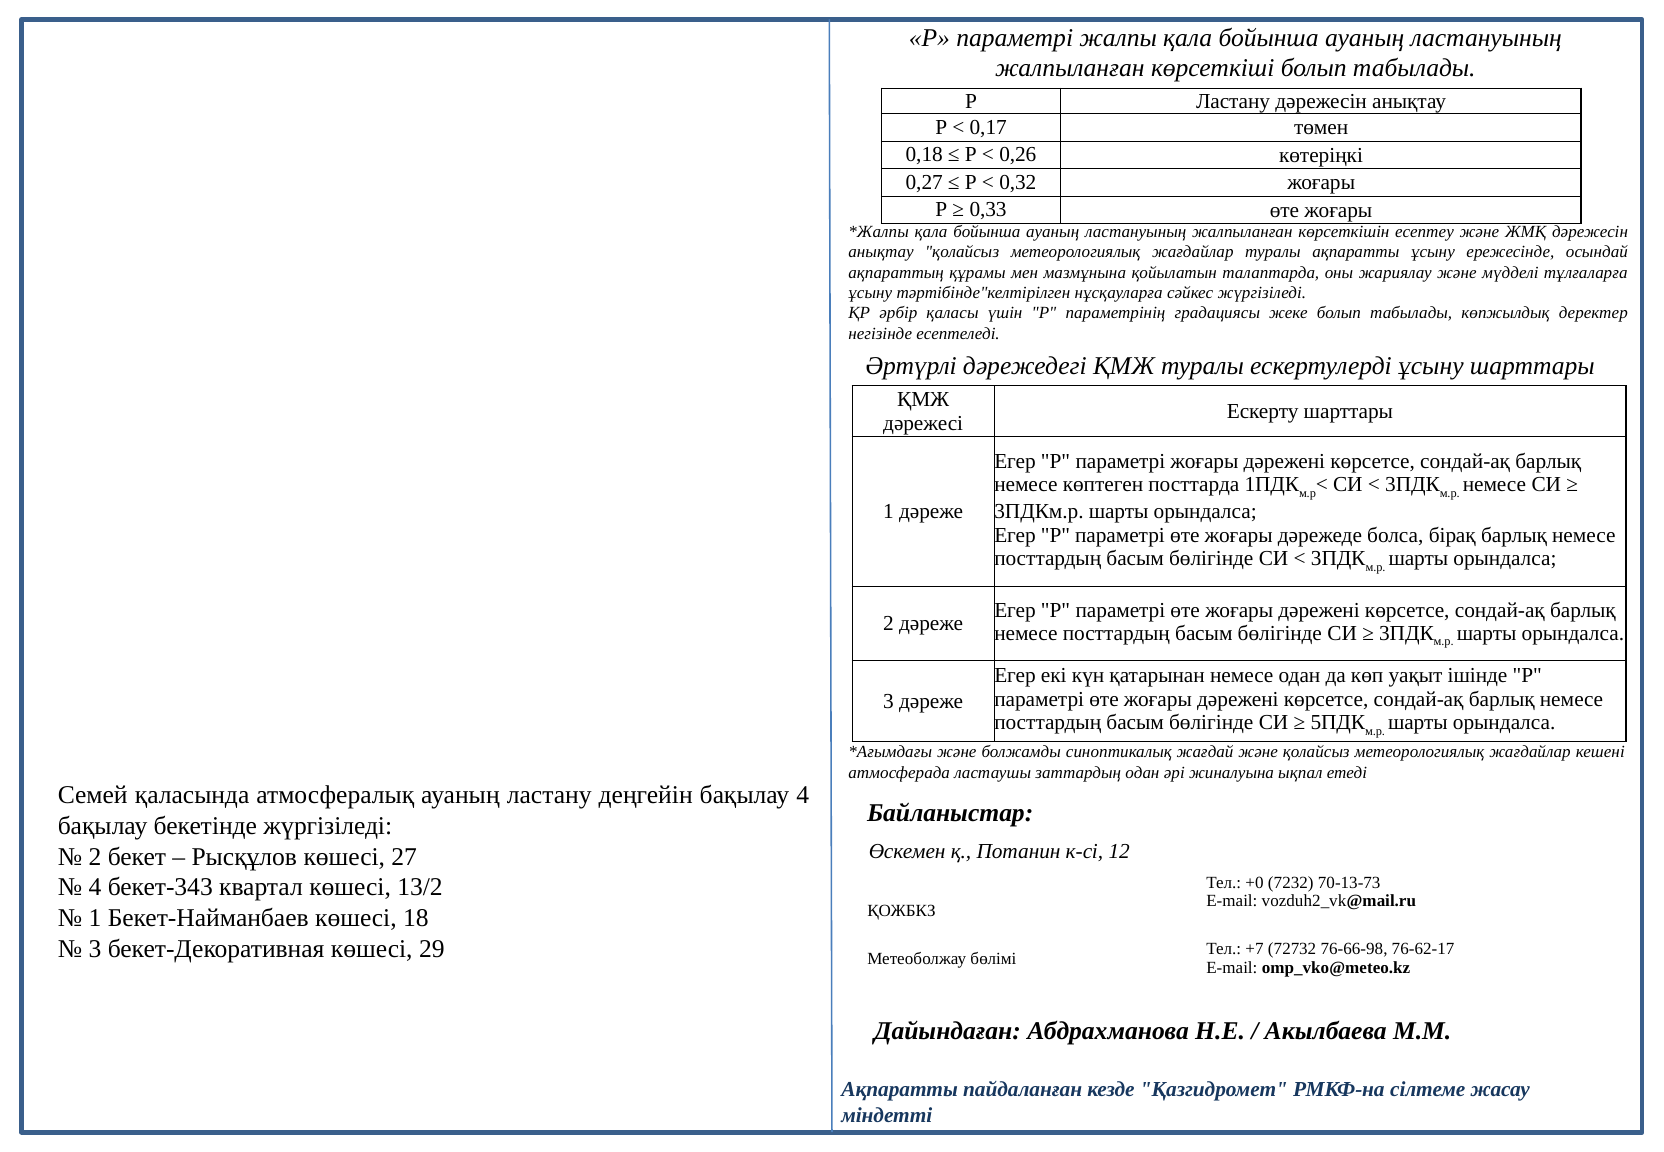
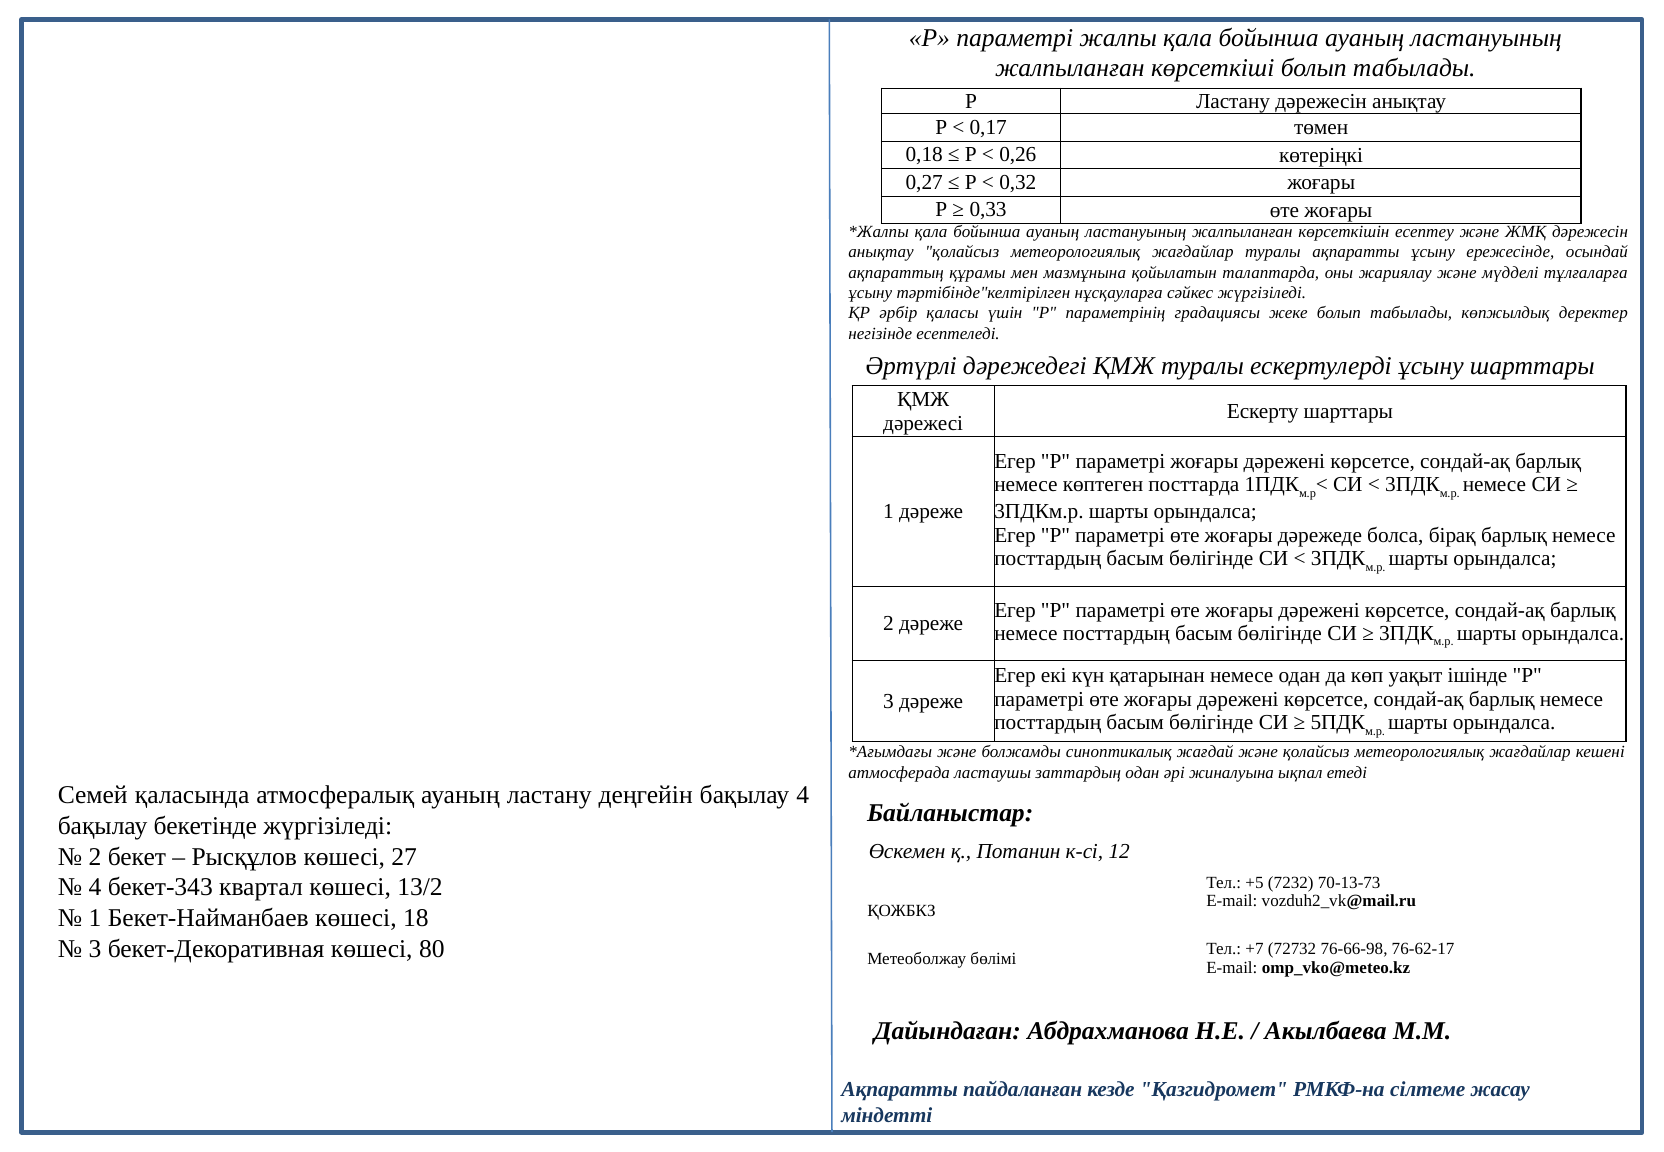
+0: +0 -> +5
29: 29 -> 80
